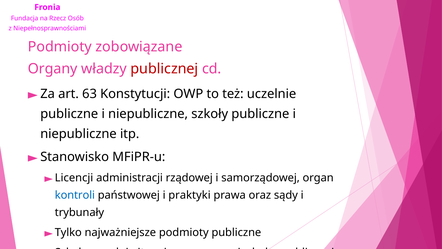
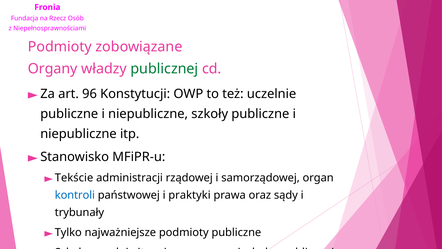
publicznej at (164, 69) colour: red -> green
63: 63 -> 96
Licencji: Licencji -> Tekście
